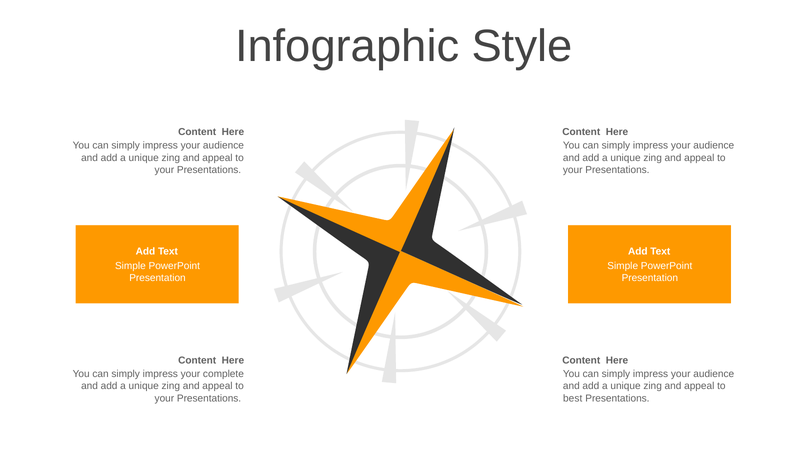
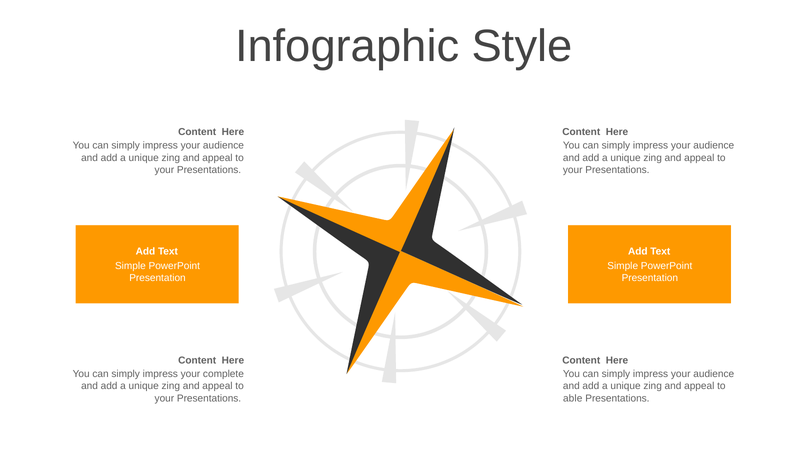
best: best -> able
